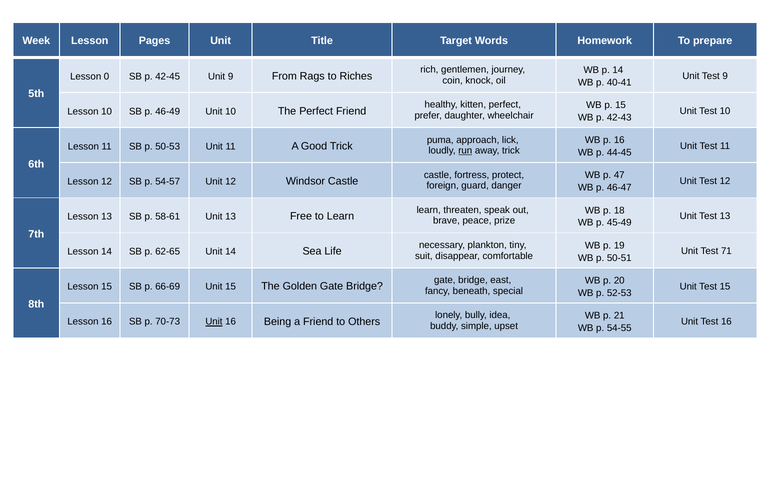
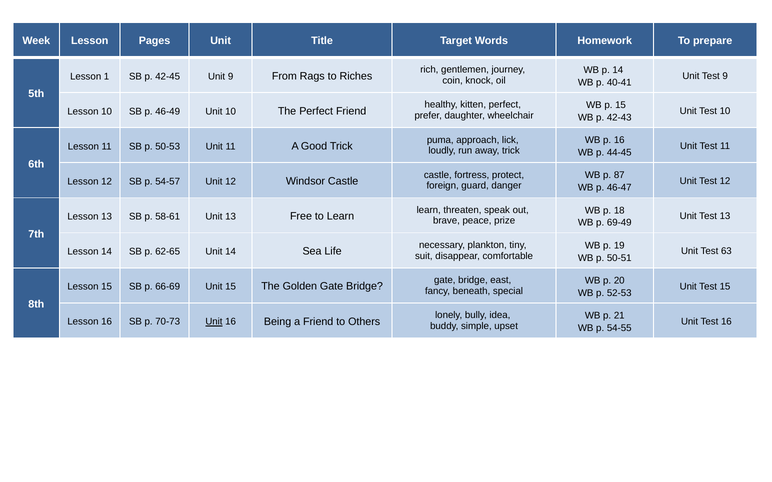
0: 0 -> 1
run underline: present -> none
47: 47 -> 87
45-49: 45-49 -> 69-49
71: 71 -> 63
